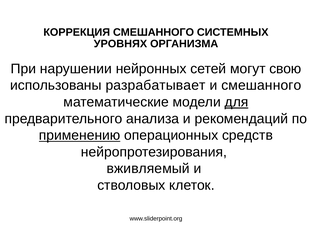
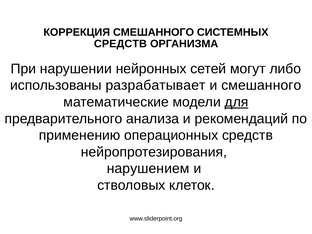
УРОВНЯХ at (120, 44): УРОВНЯХ -> СРЕДСТВ
свою: свою -> либо
применению underline: present -> none
вживляемый: вживляемый -> нарушением
